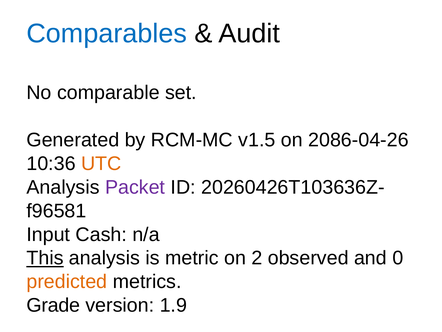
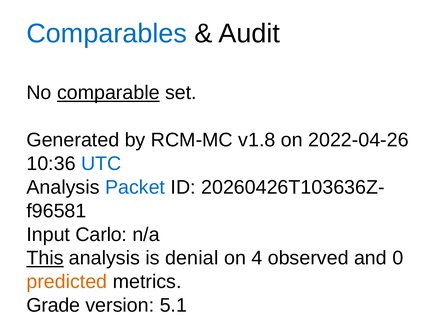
comparable underline: none -> present
v1.5: v1.5 -> v1.8
2086-04-26: 2086-04-26 -> 2022-04-26
UTC colour: orange -> blue
Packet colour: purple -> blue
Cash: Cash -> Carlo
metric: metric -> denial
2: 2 -> 4
1.9: 1.9 -> 5.1
